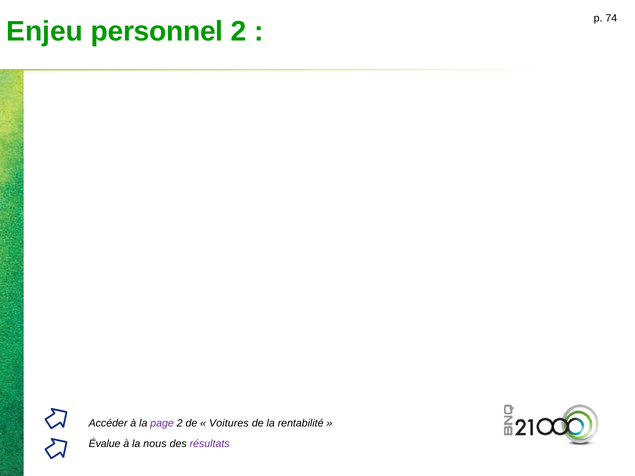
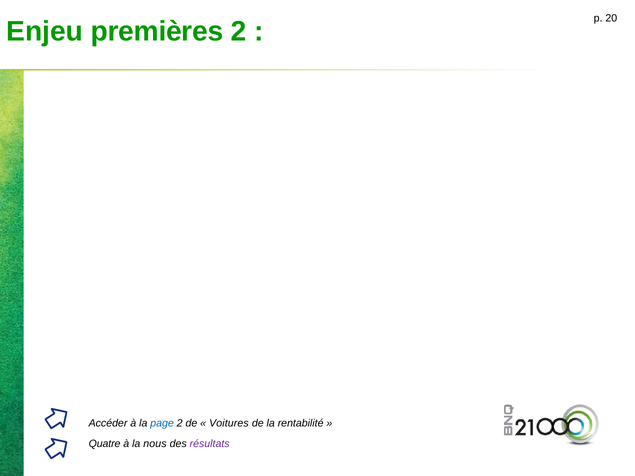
personnel: personnel -> premières
74: 74 -> 20
page colour: purple -> blue
Évalue: Évalue -> Quatre
